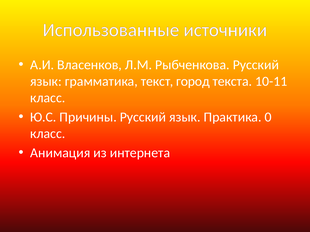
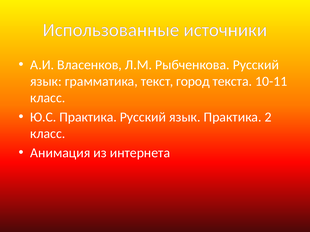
Ю.С Причины: Причины -> Практика
0: 0 -> 2
